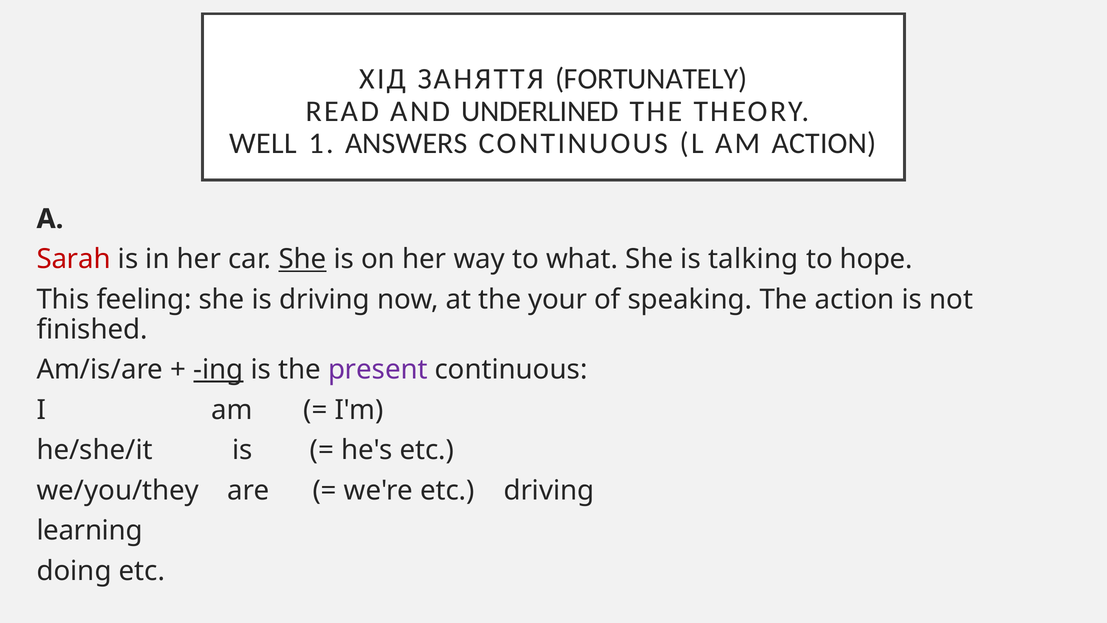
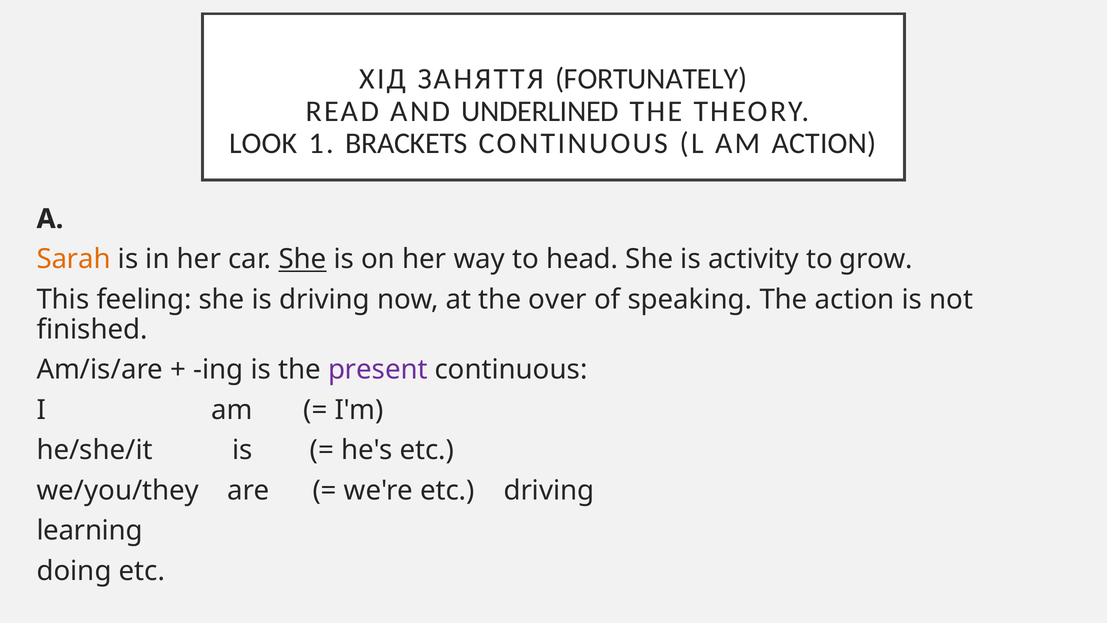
WELL: WELL -> LOOK
ANSWERS: ANSWERS -> BRACKETS
Sarah colour: red -> orange
what: what -> head
talking: talking -> activity
hope: hope -> grow
your: your -> over
ing underline: present -> none
